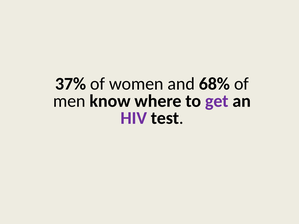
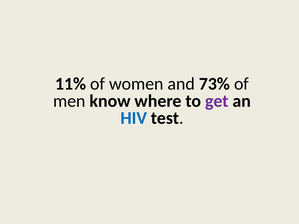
37%: 37% -> 11%
68%: 68% -> 73%
HIV colour: purple -> blue
